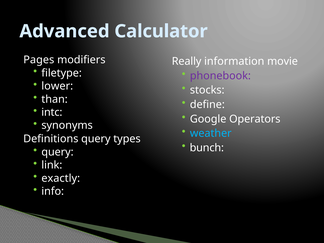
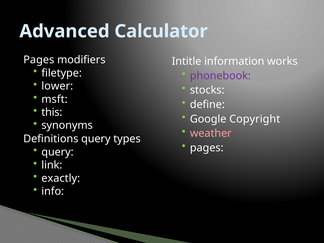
Really: Really -> Intitle
movie: movie -> works
than: than -> msft
intc: intc -> this
Operators: Operators -> Copyright
weather colour: light blue -> pink
bunch at (207, 148): bunch -> pages
